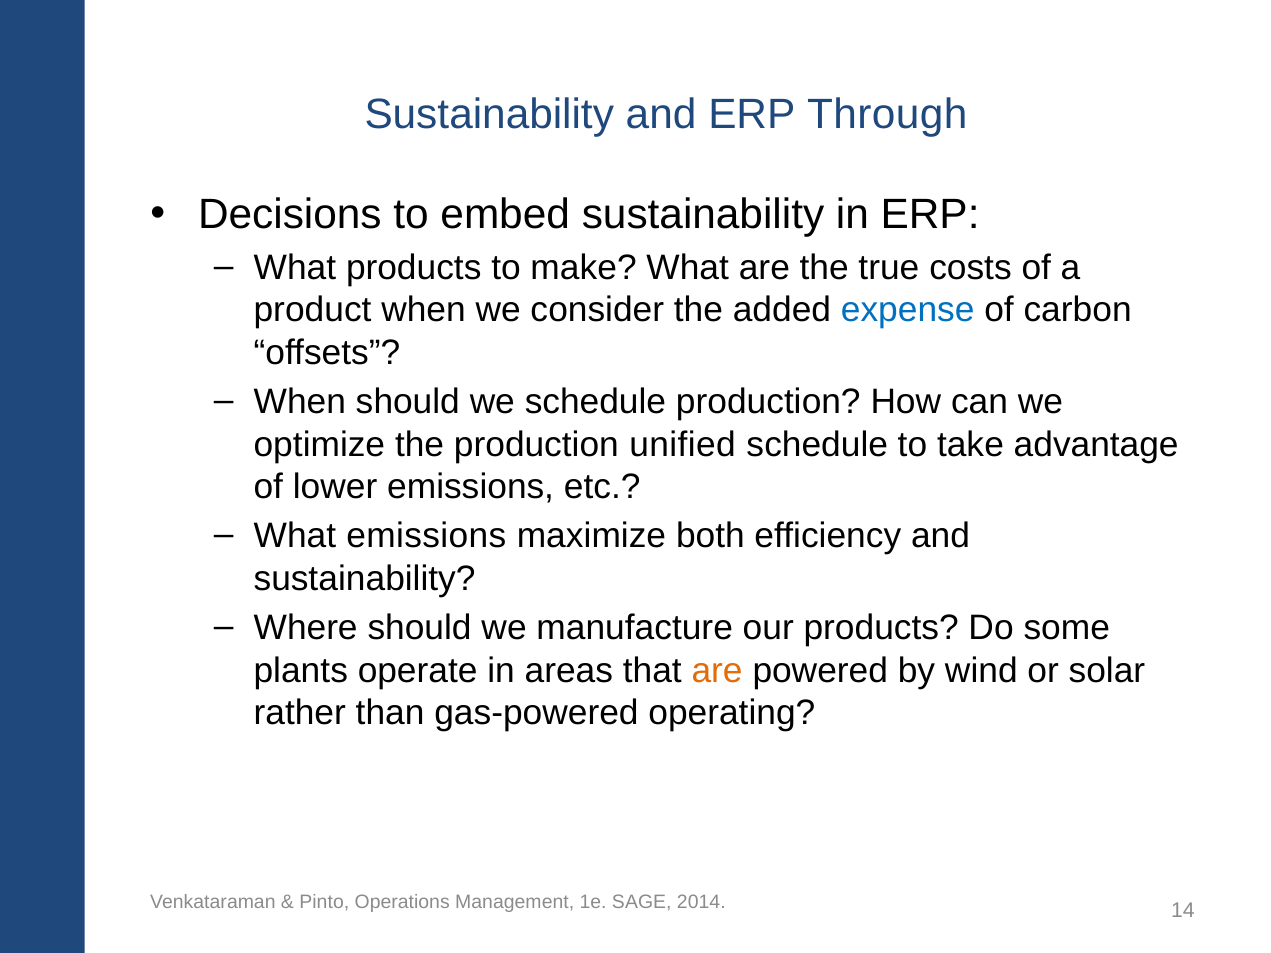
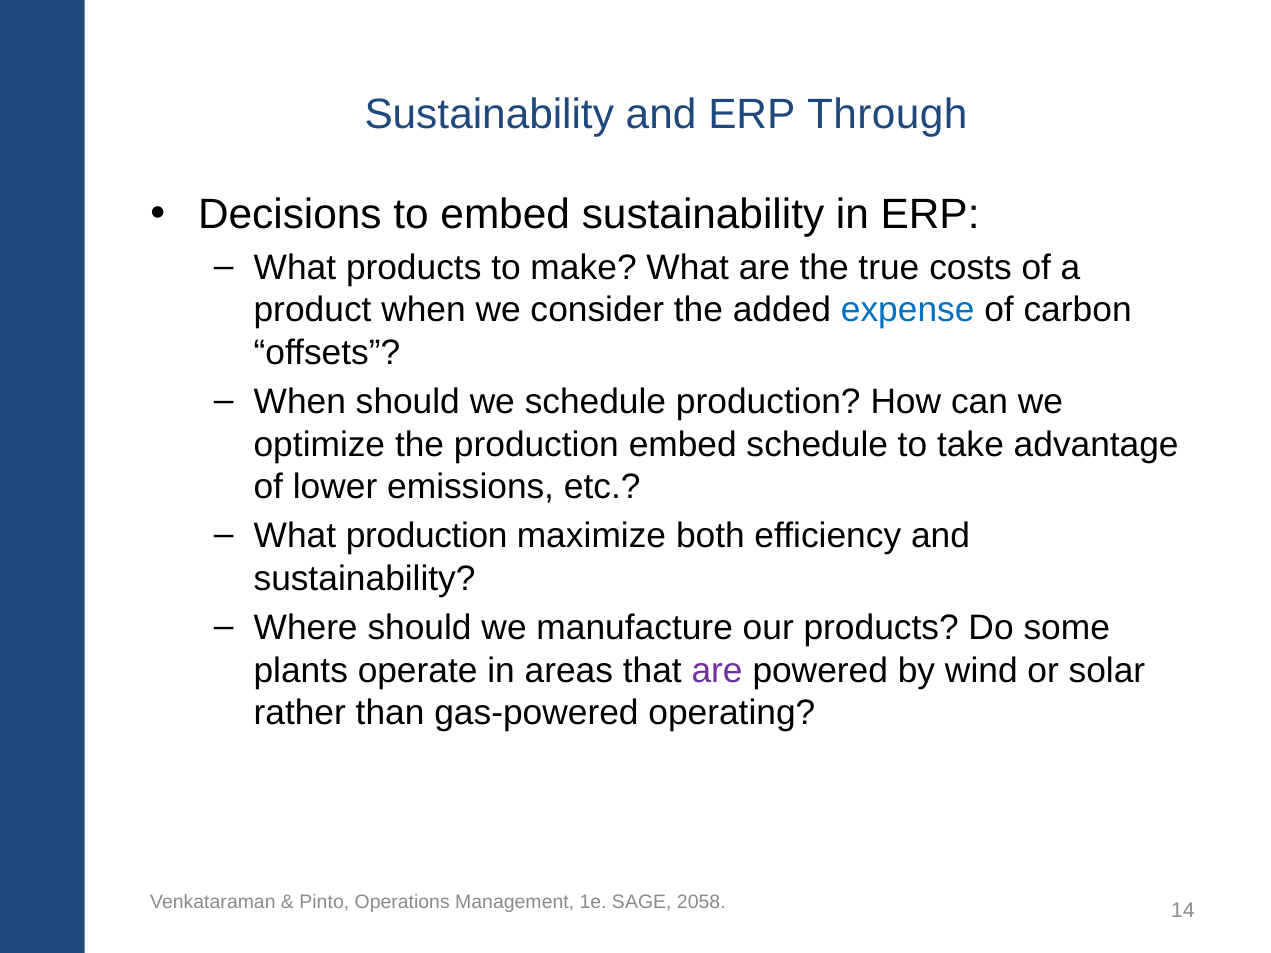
production unified: unified -> embed
What emissions: emissions -> production
are at (717, 671) colour: orange -> purple
2014: 2014 -> 2058
